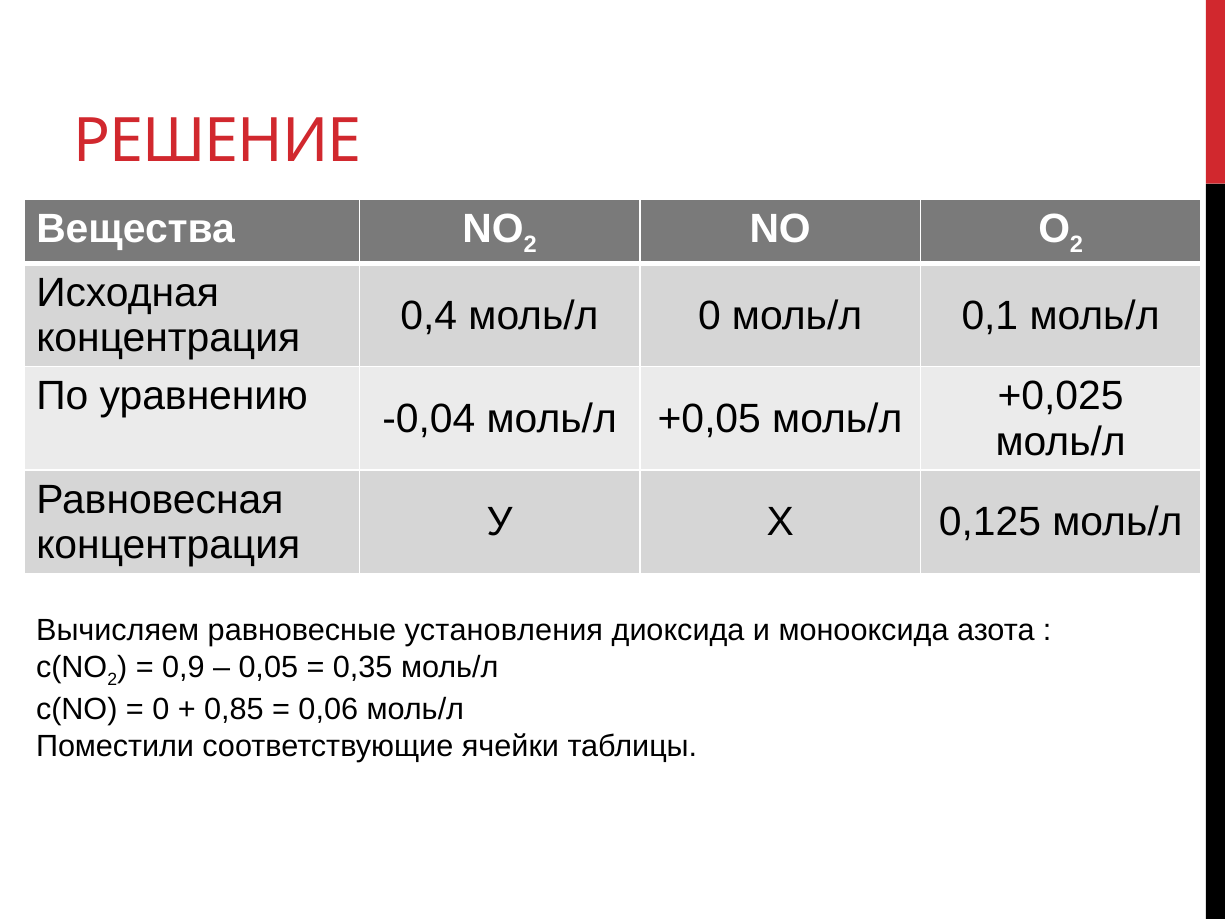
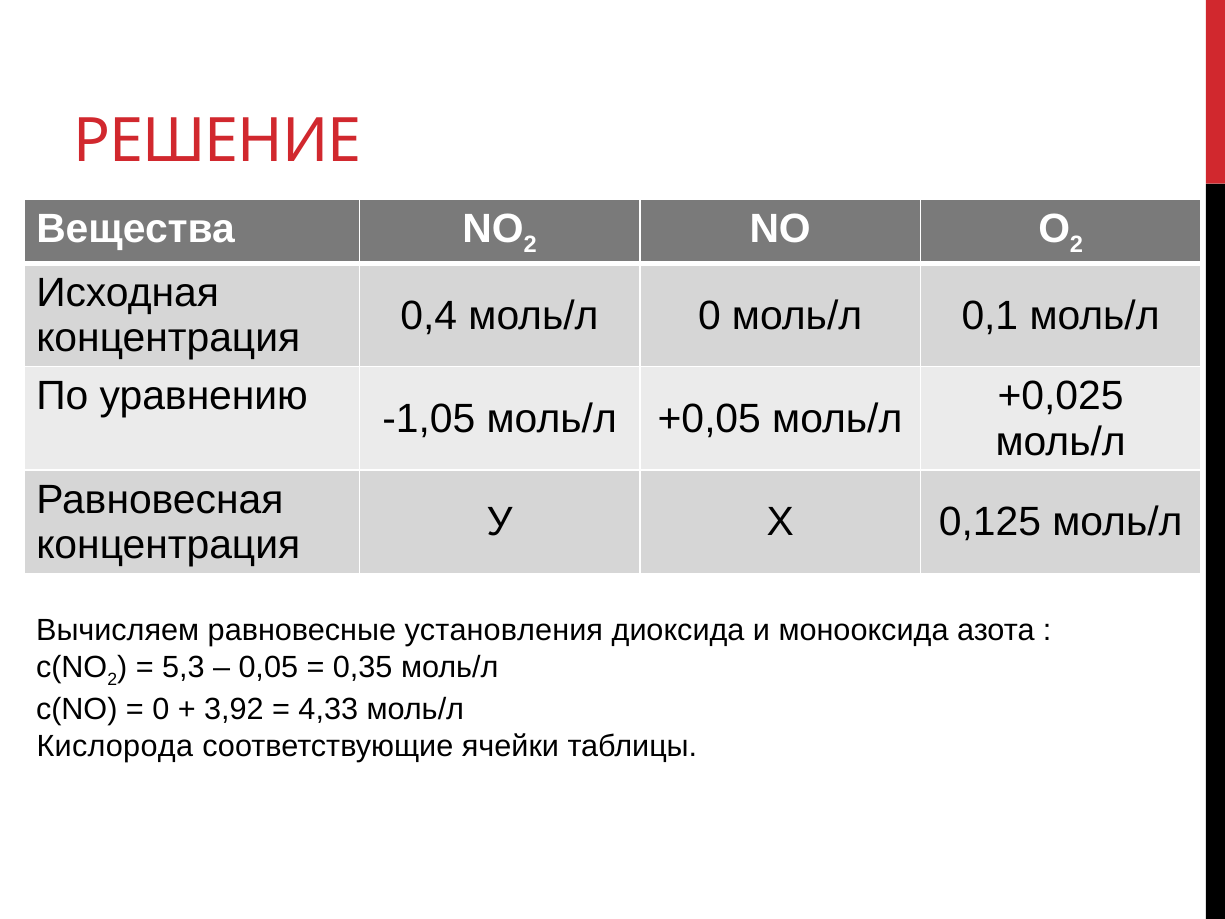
-0,04: -0,04 -> -1,05
0,9: 0,9 -> 5,3
0,85: 0,85 -> 3,92
0,06: 0,06 -> 4,33
Поместили: Поместили -> Кислорода
